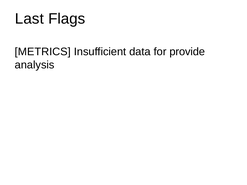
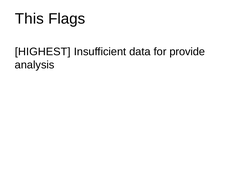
Last: Last -> This
METRICS: METRICS -> HIGHEST
